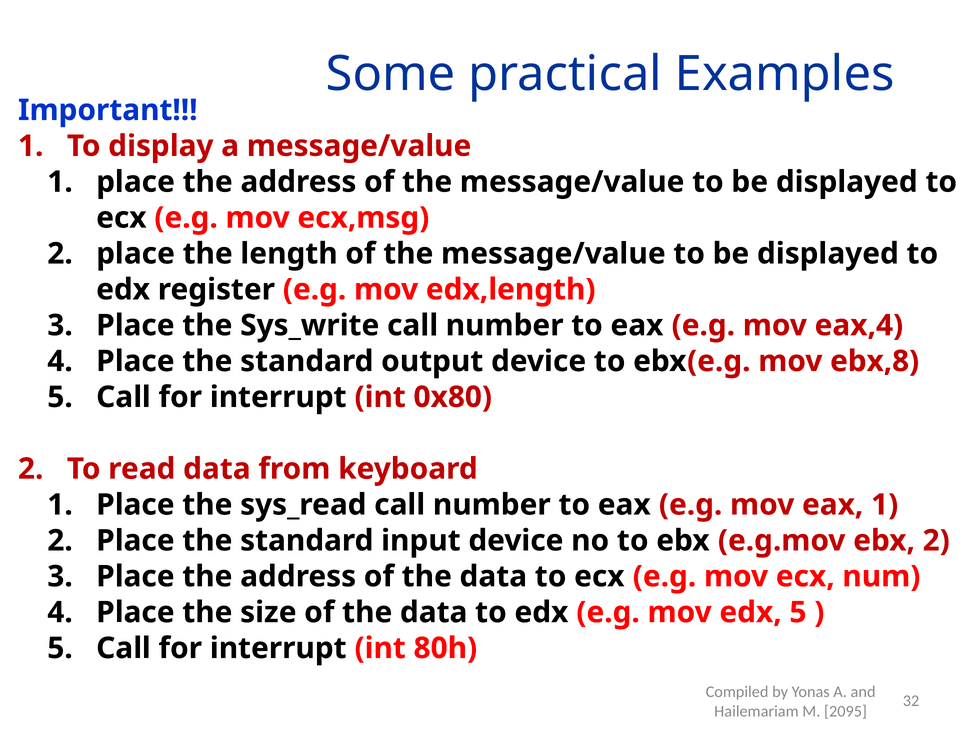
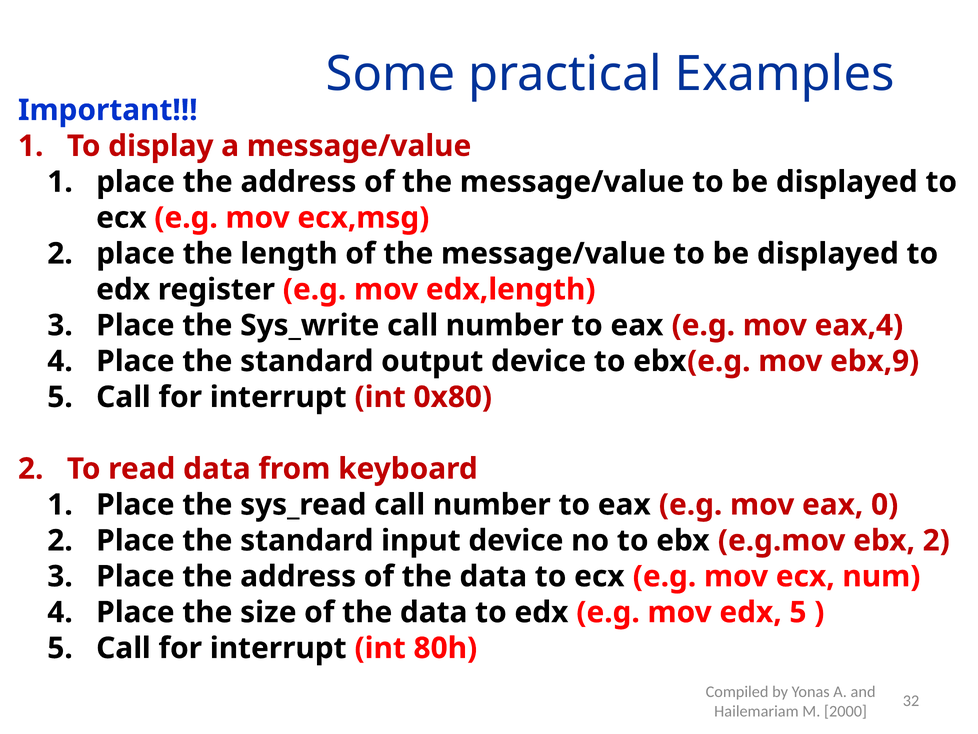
ebx,8: ebx,8 -> ebx,9
eax 1: 1 -> 0
2095: 2095 -> 2000
